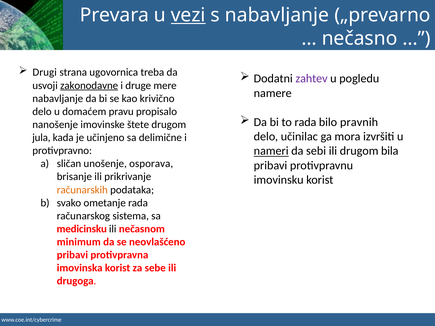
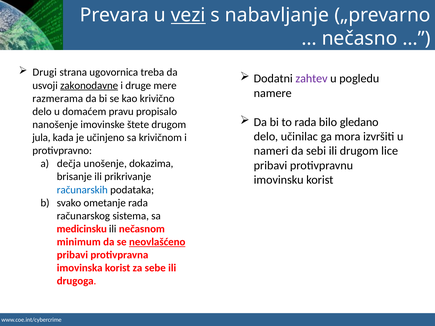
nabavljanje at (58, 99): nabavljanje -> razmerama
pravnih: pravnih -> gledano
delimične: delimične -> krivičnom
nameri underline: present -> none
bila: bila -> lice
sličan: sličan -> dečja
osporava: osporava -> dokazima
računarskih colour: orange -> blue
neovlašćeno underline: none -> present
